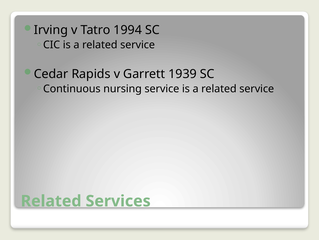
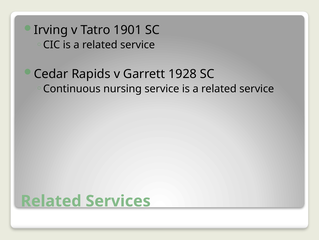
1994: 1994 -> 1901
1939: 1939 -> 1928
